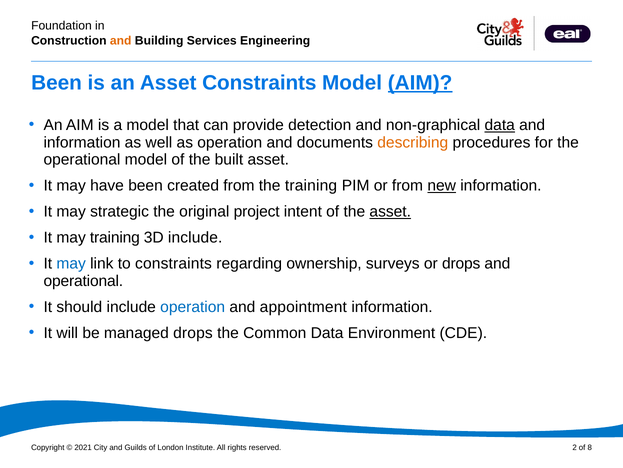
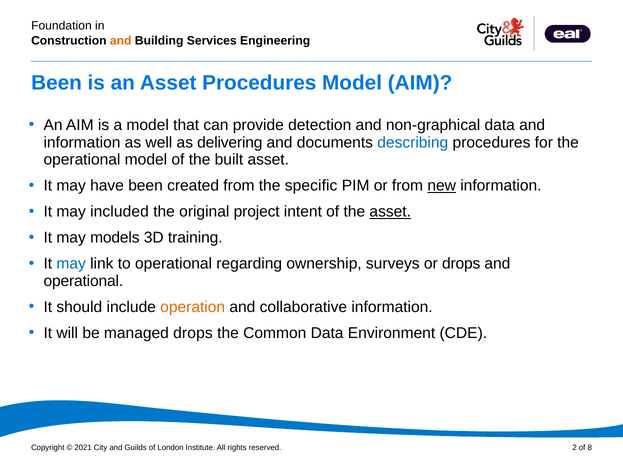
Asset Constraints: Constraints -> Procedures
AIM at (420, 83) underline: present -> none
data at (500, 125) underline: present -> none
as operation: operation -> delivering
describing colour: orange -> blue
the training: training -> specific
strategic: strategic -> included
may training: training -> models
3D include: include -> training
to constraints: constraints -> operational
operation at (193, 307) colour: blue -> orange
appointment: appointment -> collaborative
